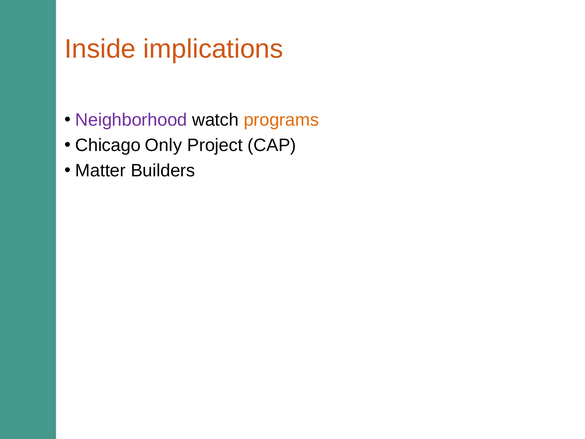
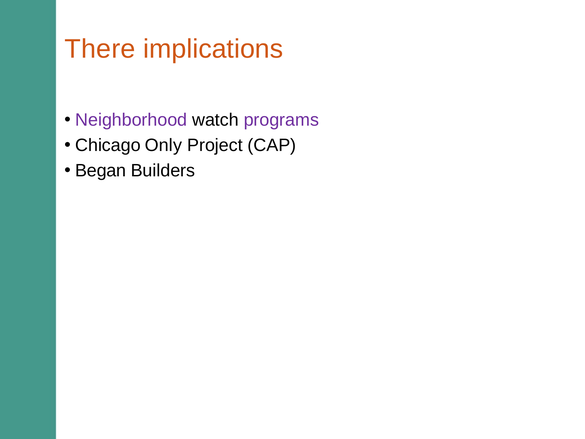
Inside: Inside -> There
programs colour: orange -> purple
Matter: Matter -> Began
